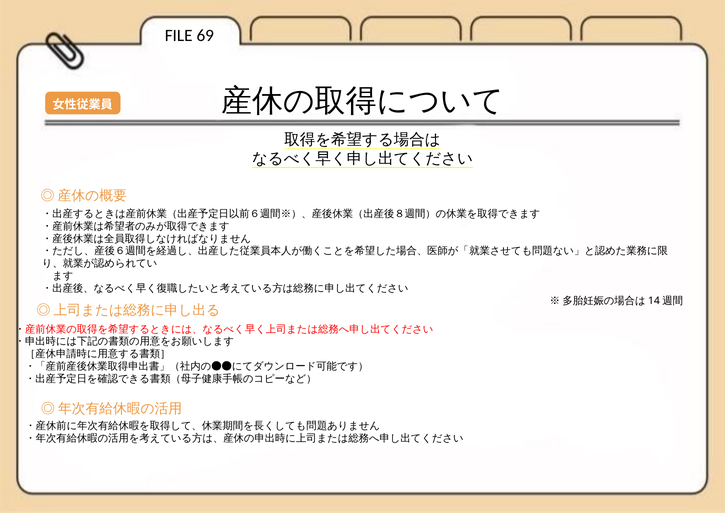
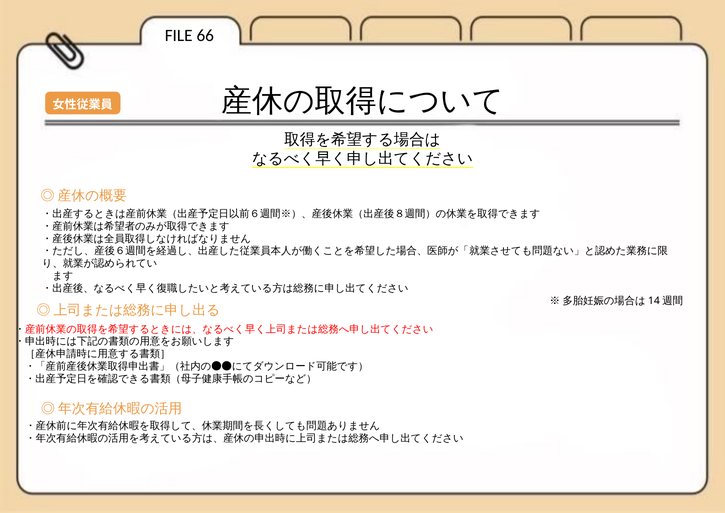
69: 69 -> 66
